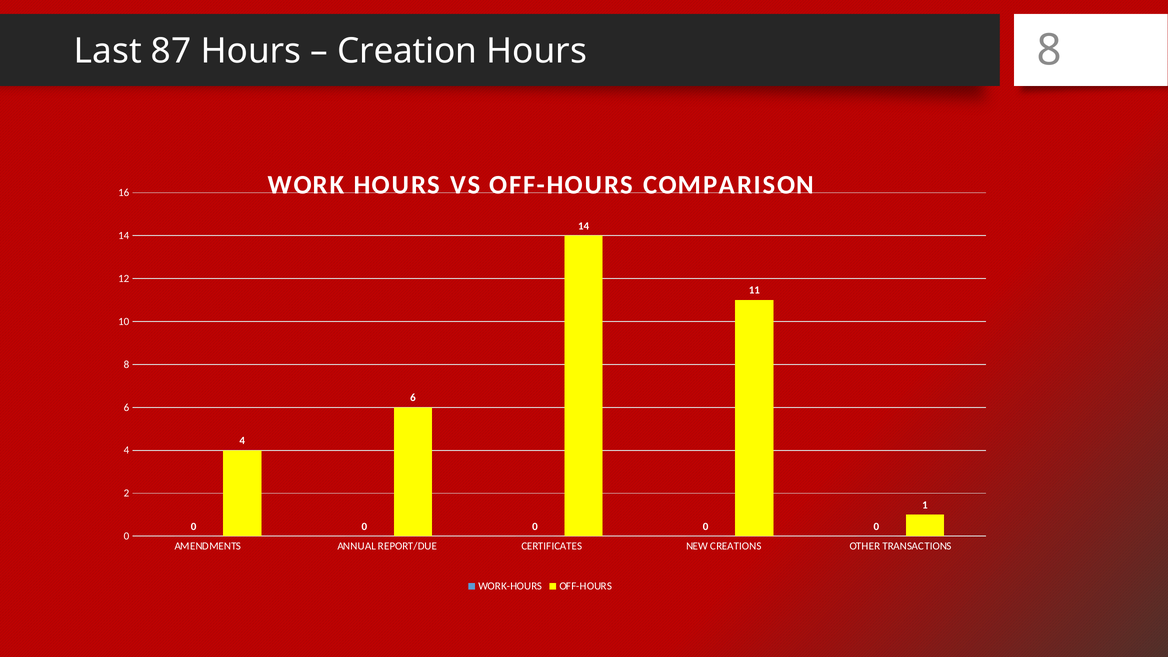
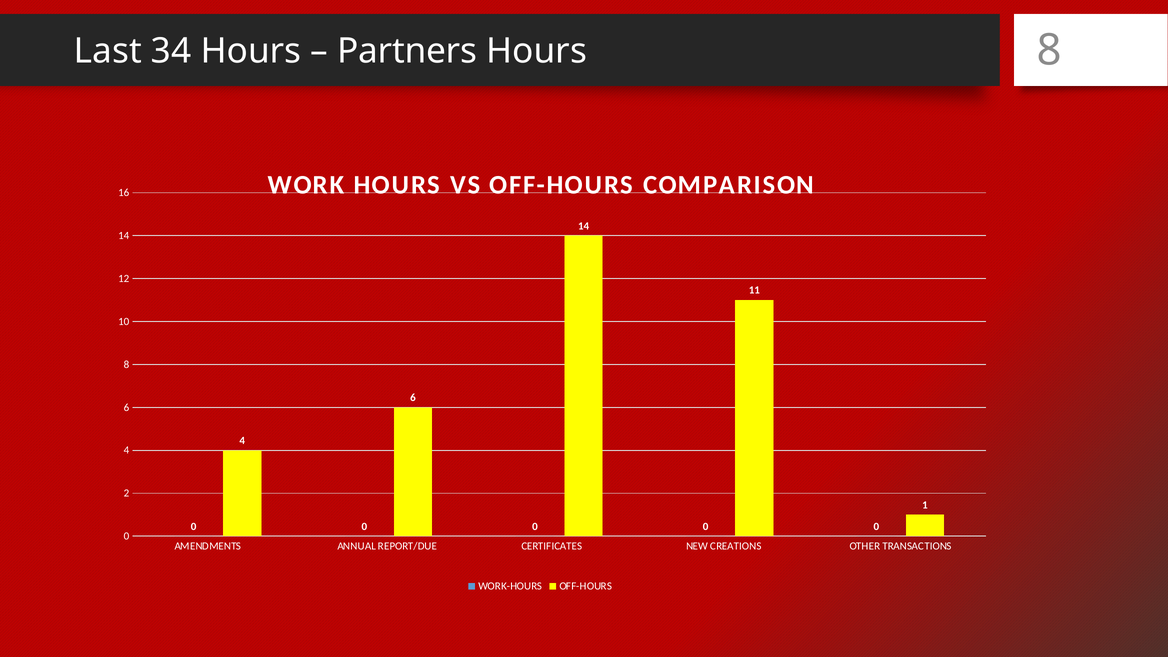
87: 87 -> 34
Creation: Creation -> Partners
